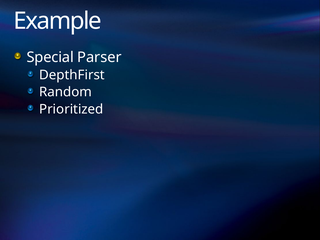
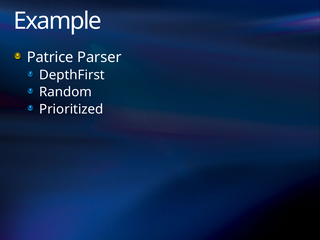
Special: Special -> Patrice
